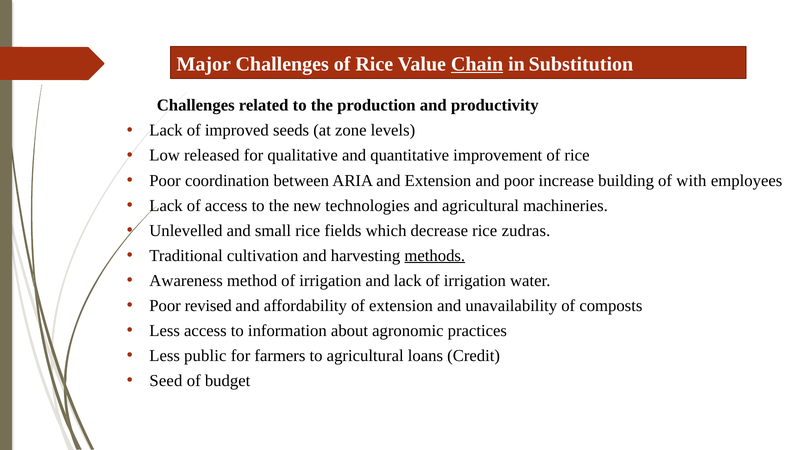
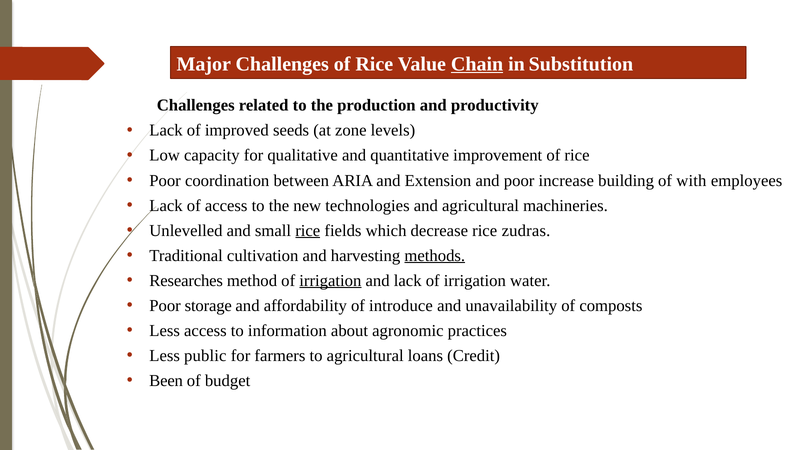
released: released -> capacity
rice at (308, 231) underline: none -> present
Awareness: Awareness -> Researches
irrigation at (330, 281) underline: none -> present
revised: revised -> storage
of extension: extension -> introduce
Seed: Seed -> Been
